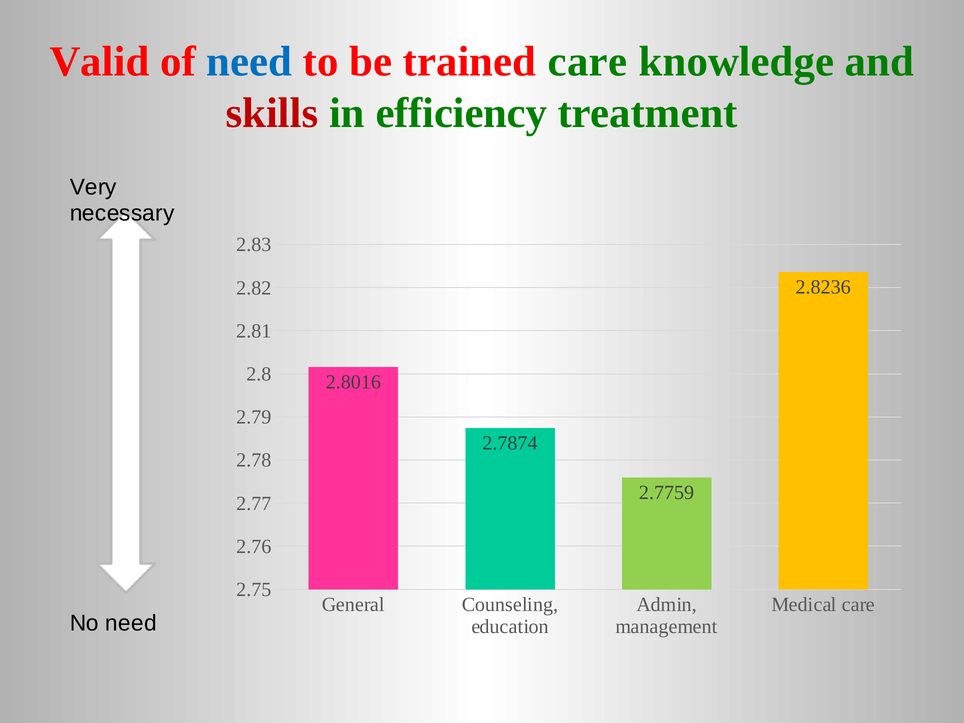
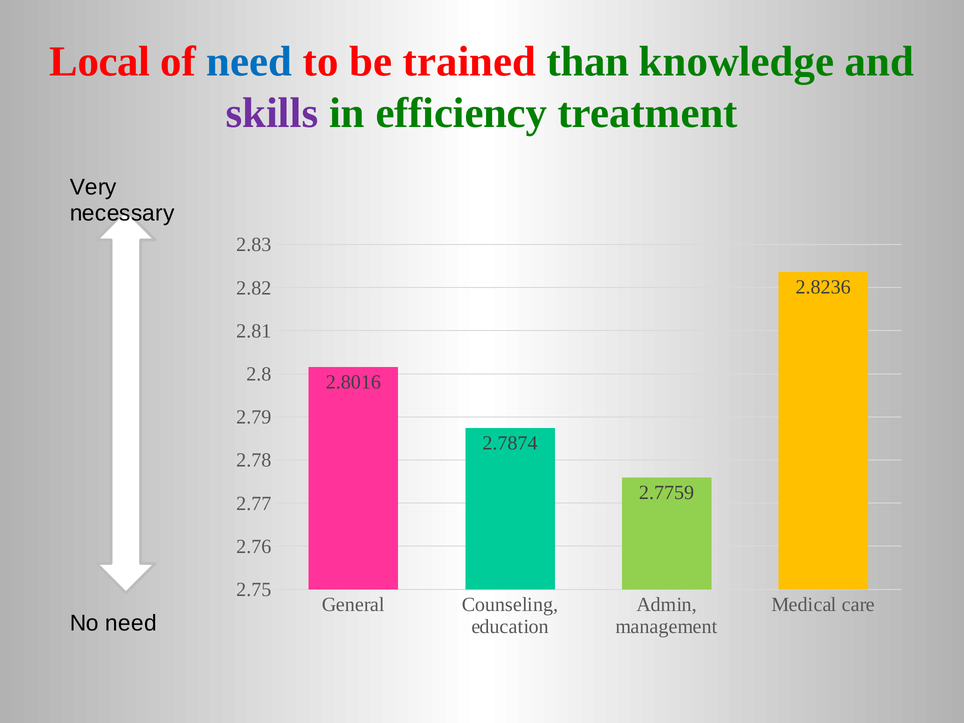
Valid: Valid -> Local
trained care: care -> than
skills colour: red -> purple
